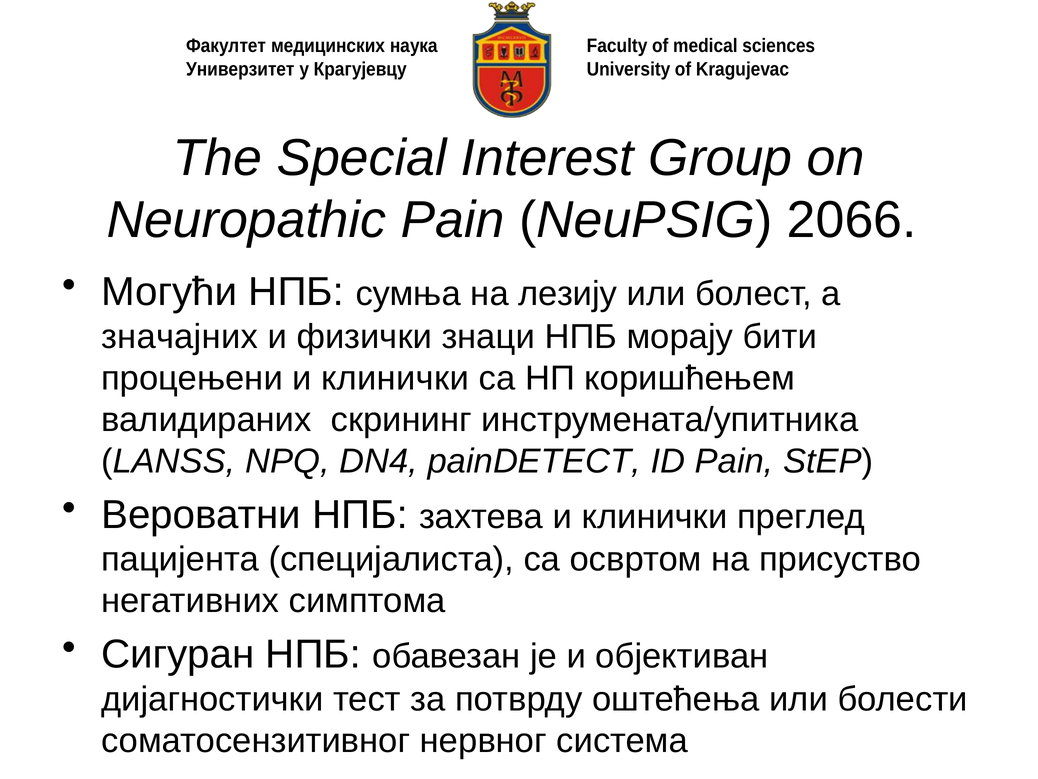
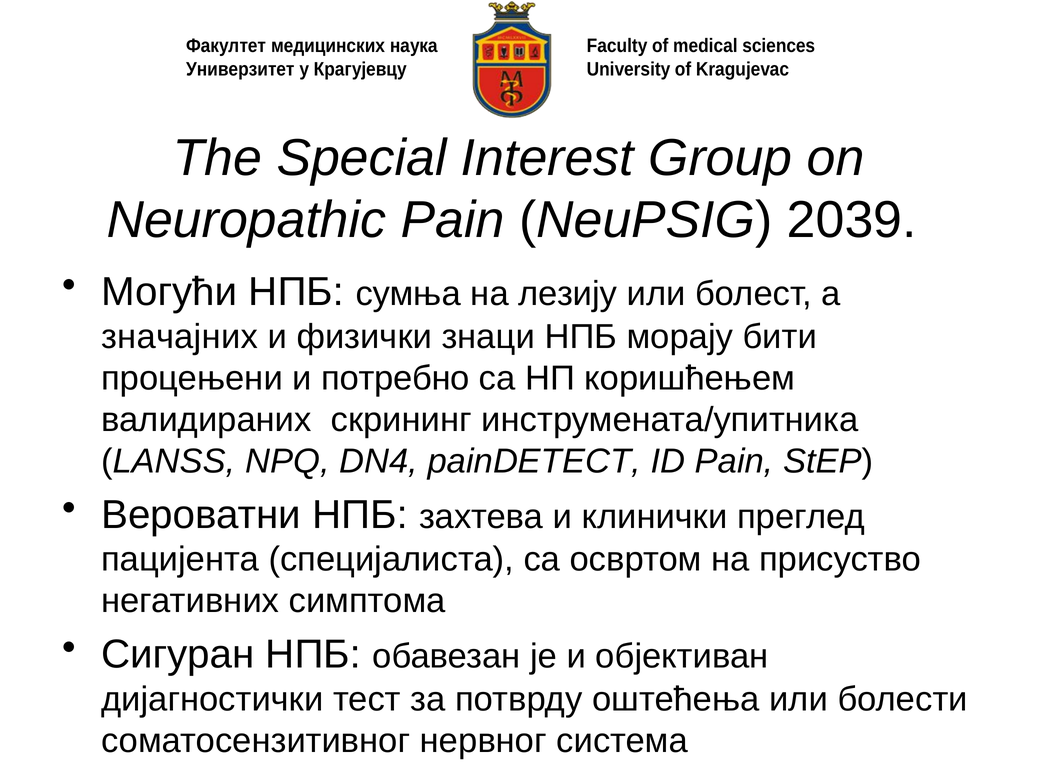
2066: 2066 -> 2039
процењени и клинички: клинички -> потребно
